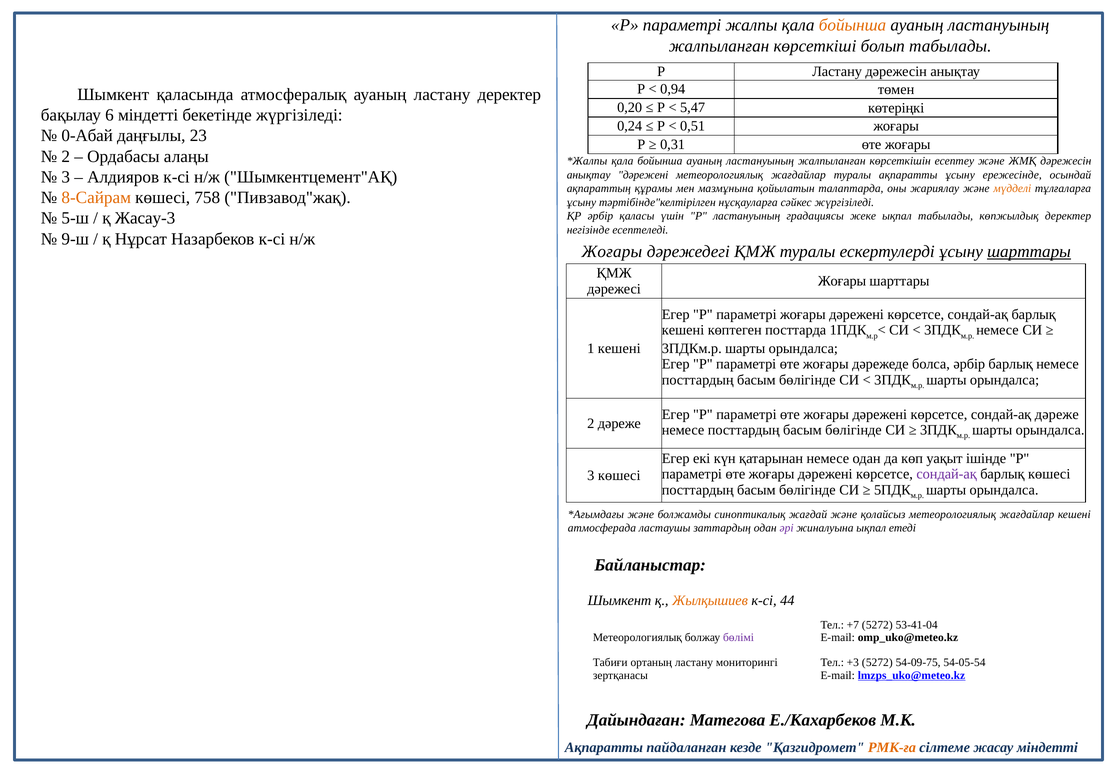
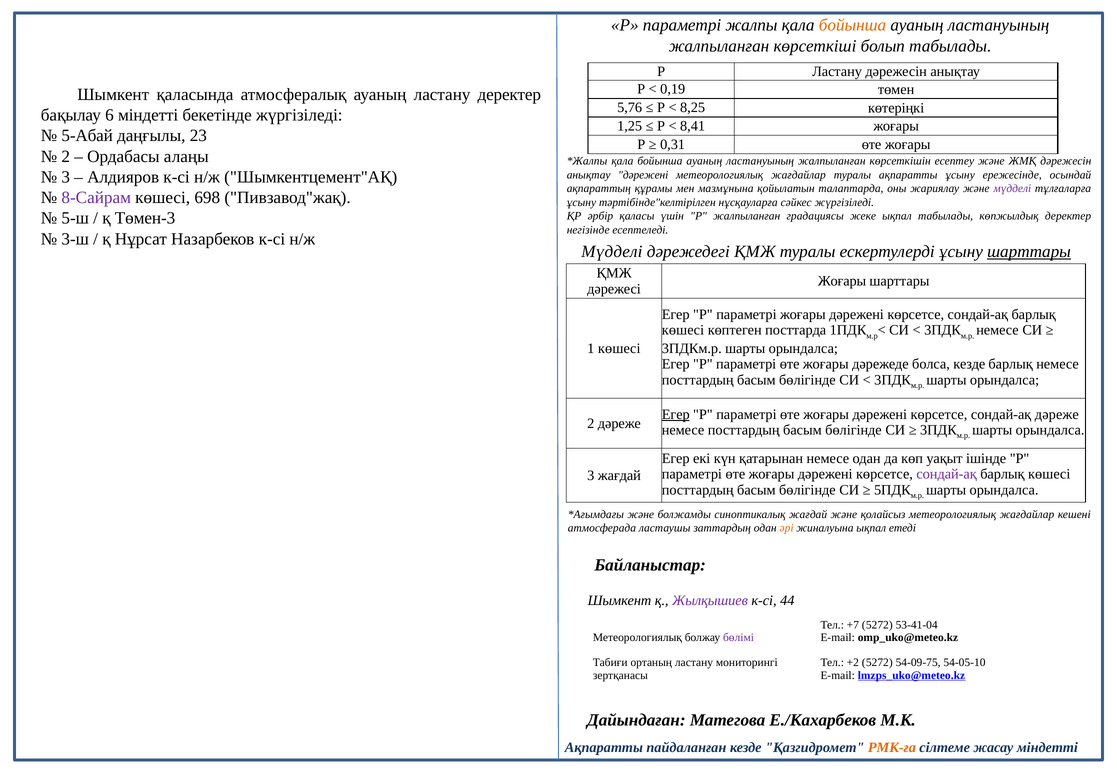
0,94: 0,94 -> 0,19
0,20: 0,20 -> 5,76
5,47: 5,47 -> 8,25
0,24: 0,24 -> 1,25
0,51: 0,51 -> 8,41
0-Абай: 0-Абай -> 5-Абай
мүдделі at (1012, 189) colour: orange -> purple
8-Сайрам colour: orange -> purple
758: 758 -> 698
Жасау-3: Жасау-3 -> Төмен-3
Р ластануының: ластануының -> жалпыланған
9-ш: 9-ш -> 3-ш
Жоғары at (612, 252): Жоғары -> Мүдделі
кешені at (683, 330): кешені -> көшесі
1 кешені: кешені -> көшесі
болса әрбір: әрбір -> кезде
Егер at (676, 414) underline: none -> present
3 көшесі: көшесі -> жағдай
әрі colour: purple -> orange
Жылқышиев colour: orange -> purple
+3: +3 -> +2
54-05-54: 54-05-54 -> 54-05-10
